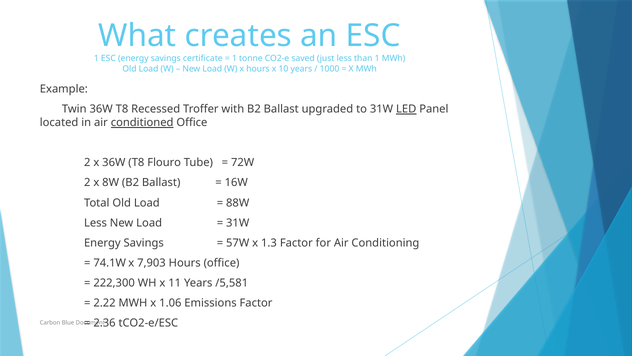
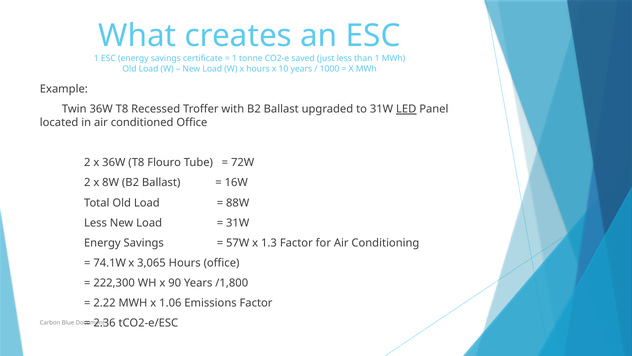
conditioned underline: present -> none
7,903: 7,903 -> 3,065
11: 11 -> 90
/5,581: /5,581 -> /1,800
